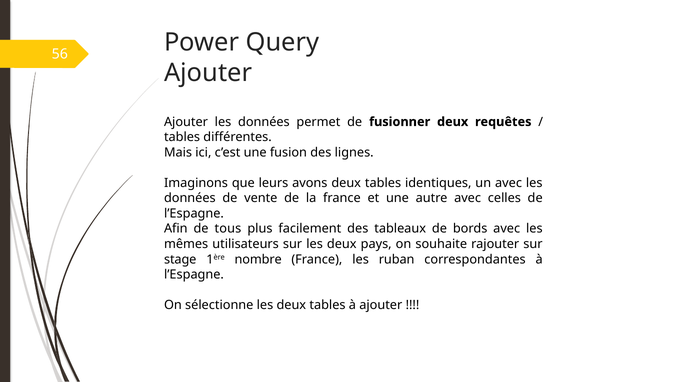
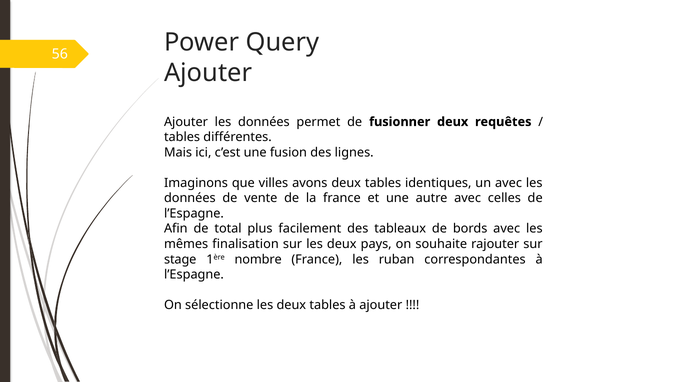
leurs: leurs -> villes
tous: tous -> total
utilisateurs: utilisateurs -> finalisation
